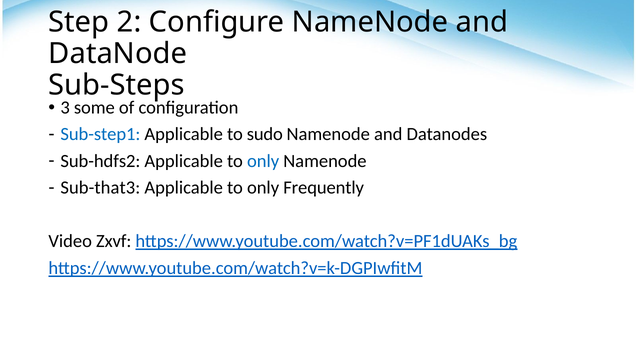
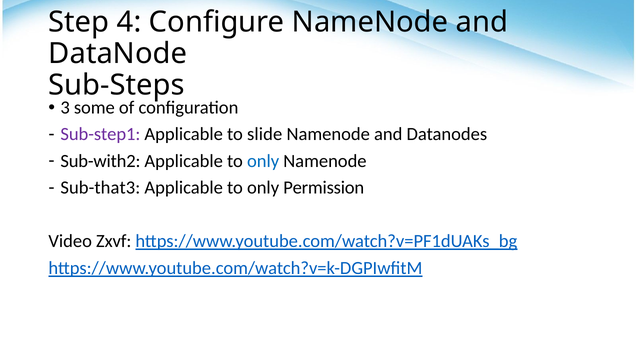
2: 2 -> 4
Sub-step1 colour: blue -> purple
sudo: sudo -> slide
Sub-hdfs2: Sub-hdfs2 -> Sub-with2
Frequently: Frequently -> Permission
